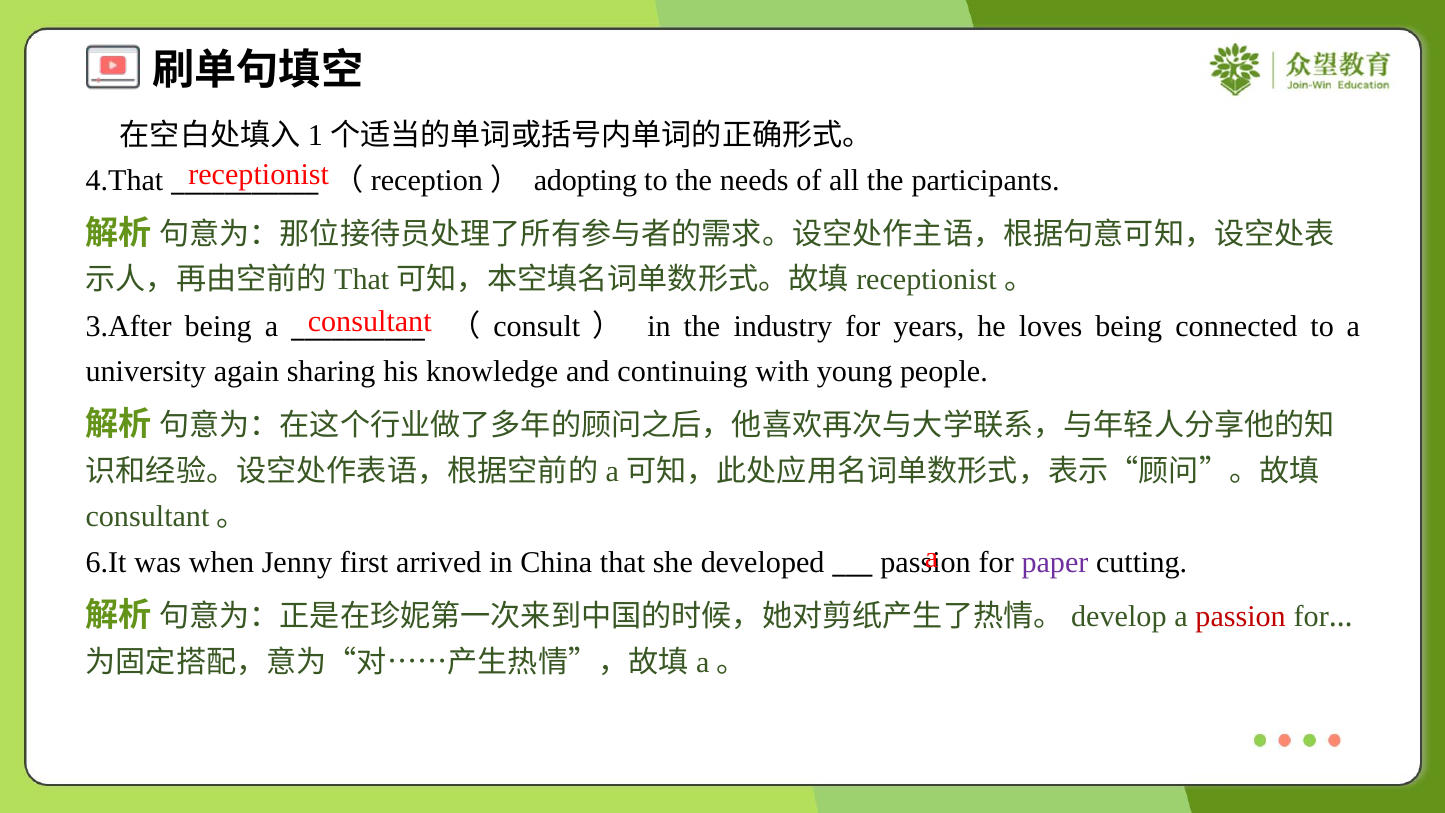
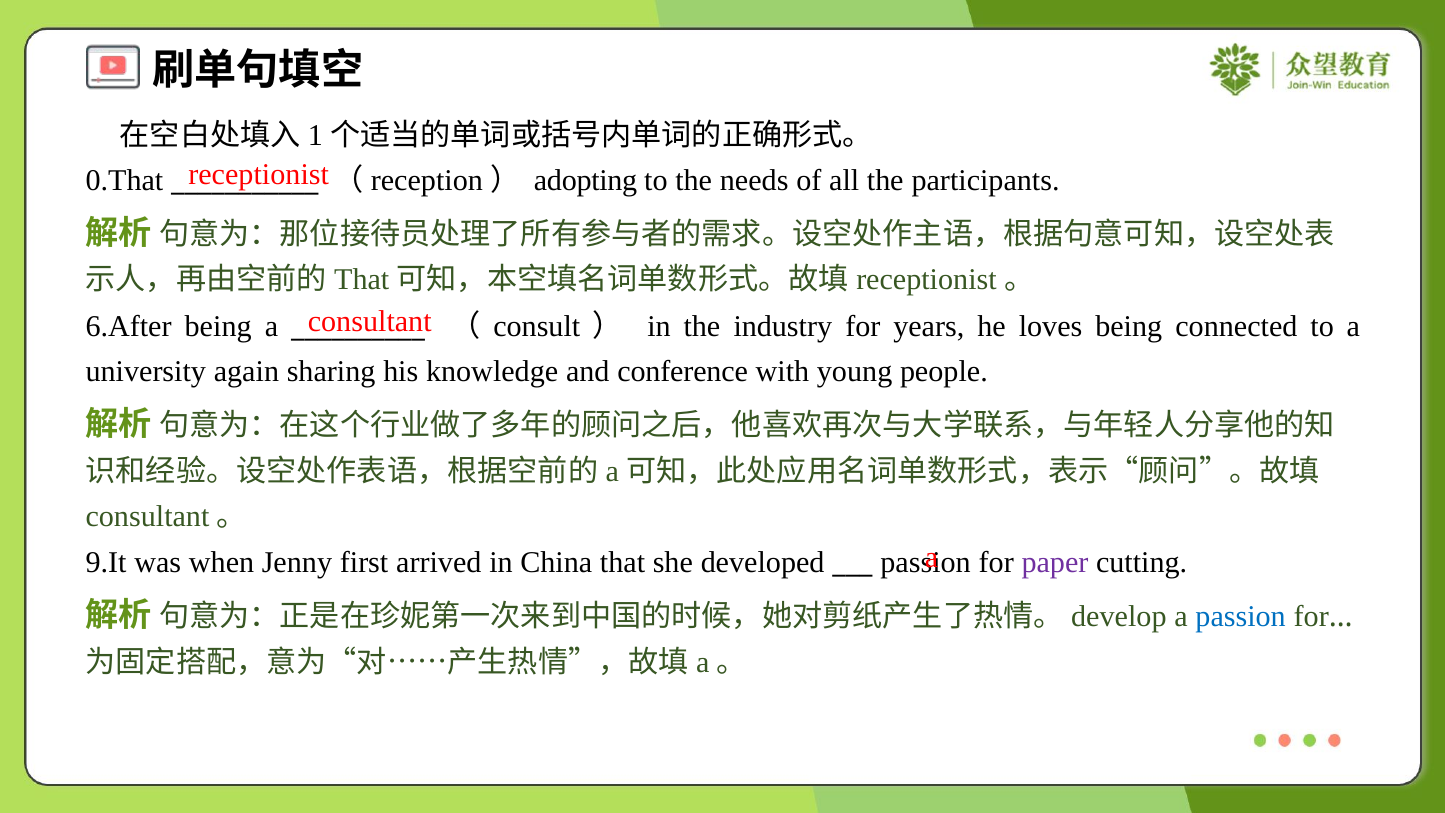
4.That: 4.That -> 0.That
3.After: 3.After -> 6.After
continuing: continuing -> conference
6.It: 6.It -> 9.It
passion at (1241, 616) colour: red -> blue
